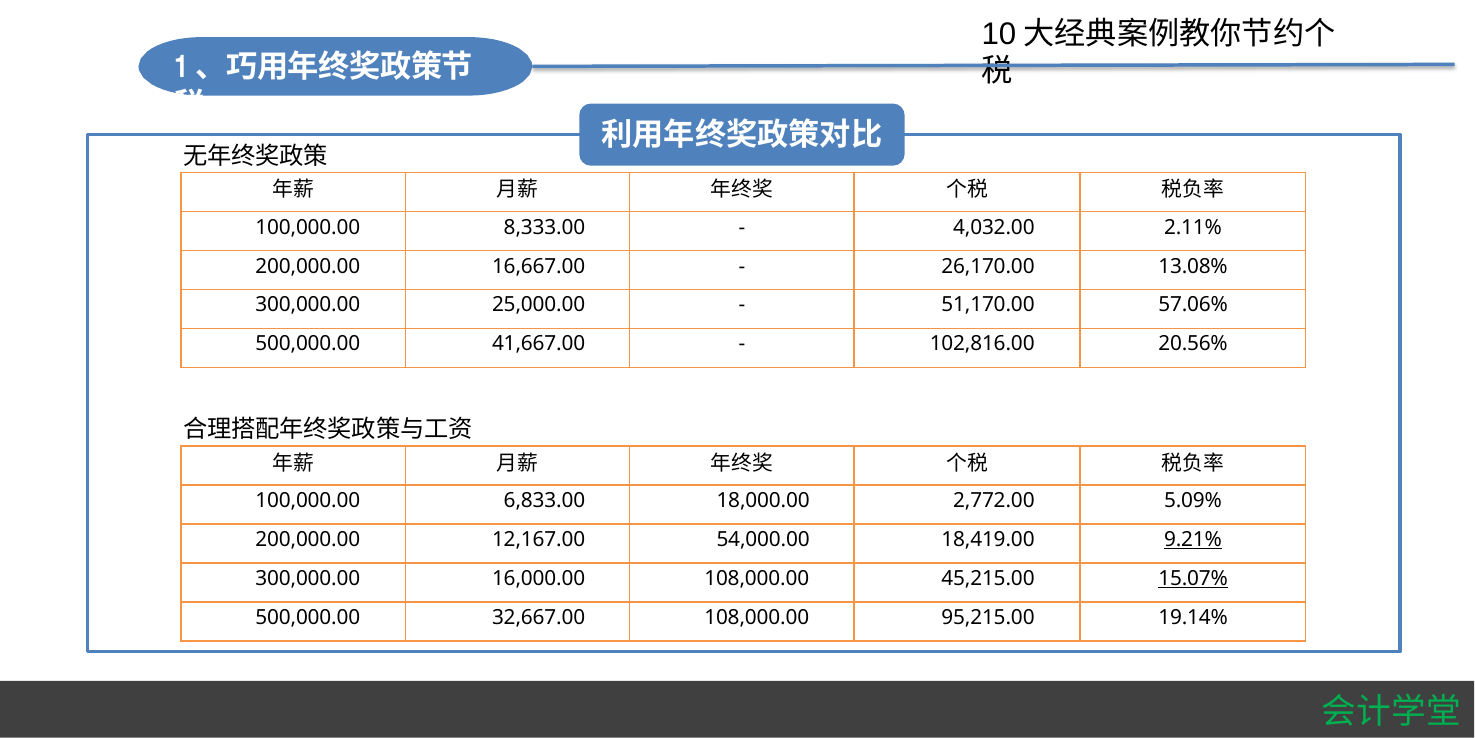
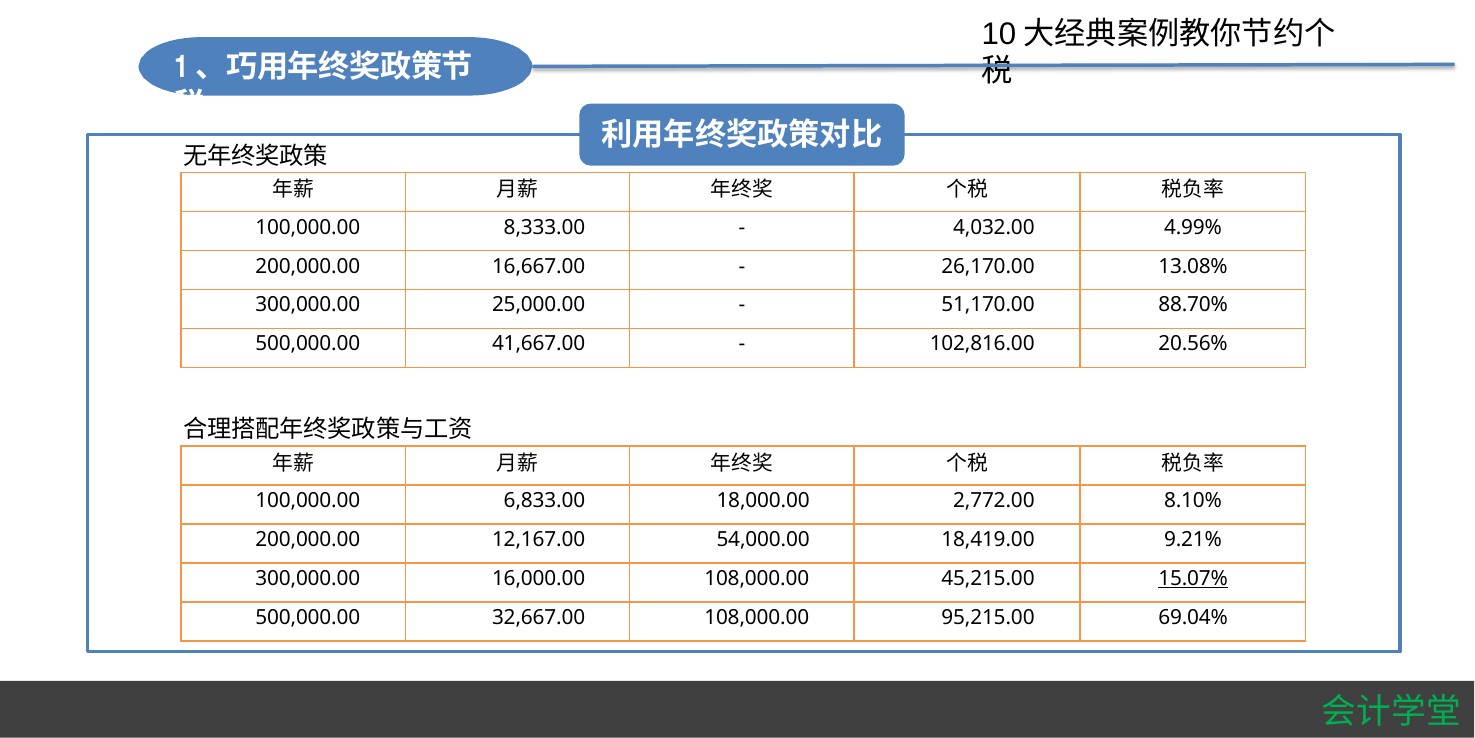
2.11%: 2.11% -> 4.99%
57.06%: 57.06% -> 88.70%
5.09%: 5.09% -> 8.10%
9.21% underline: present -> none
19.14%: 19.14% -> 69.04%
